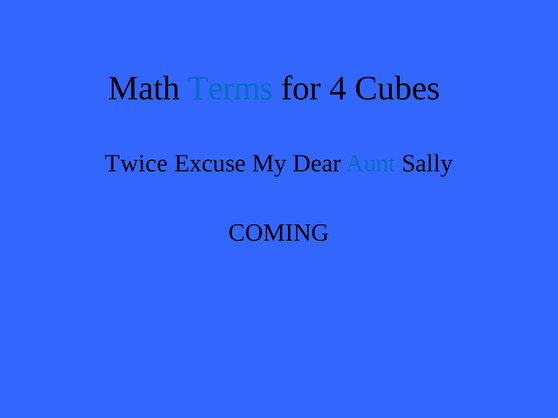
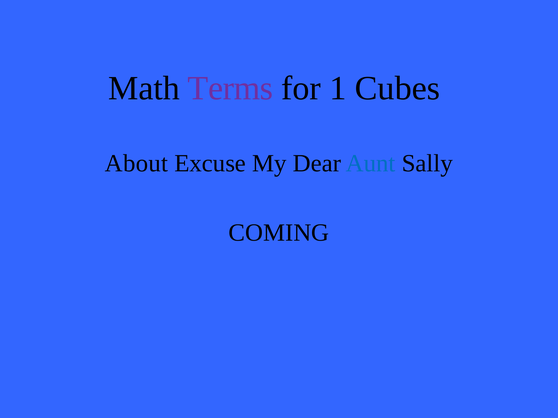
Terms colour: blue -> purple
4: 4 -> 1
Twice: Twice -> About
